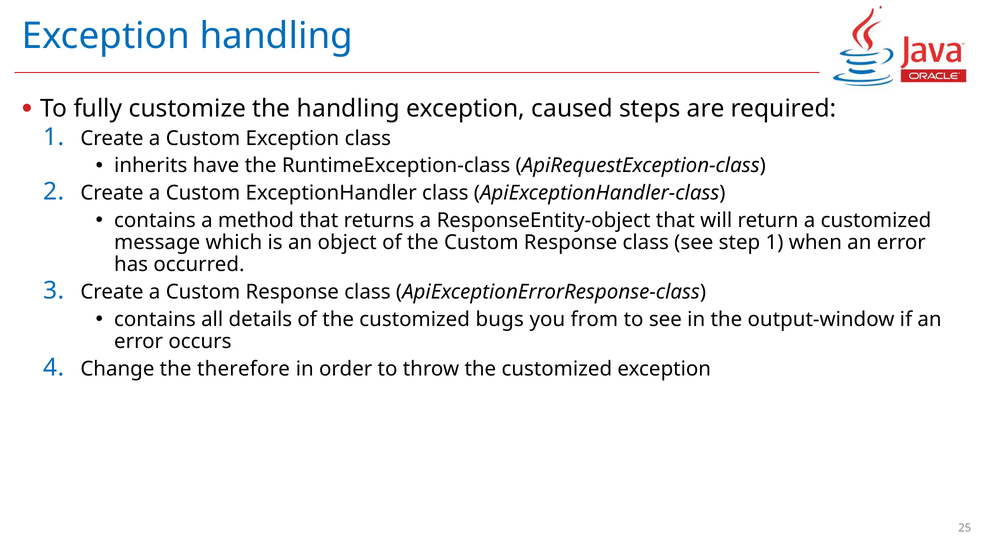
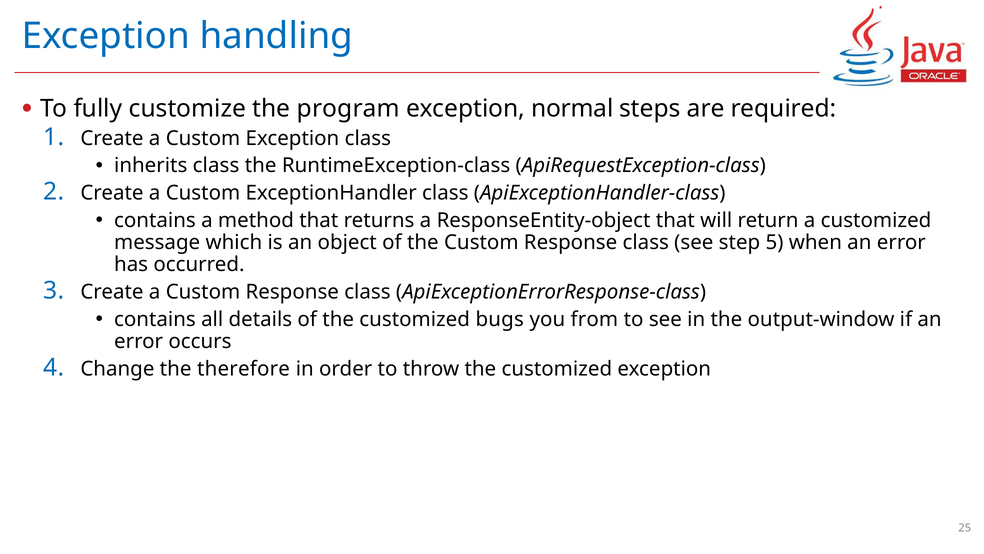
the handling: handling -> program
caused: caused -> normal
inherits have: have -> class
step 1: 1 -> 5
